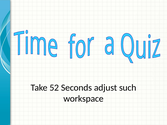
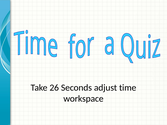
52: 52 -> 26
such: such -> time
